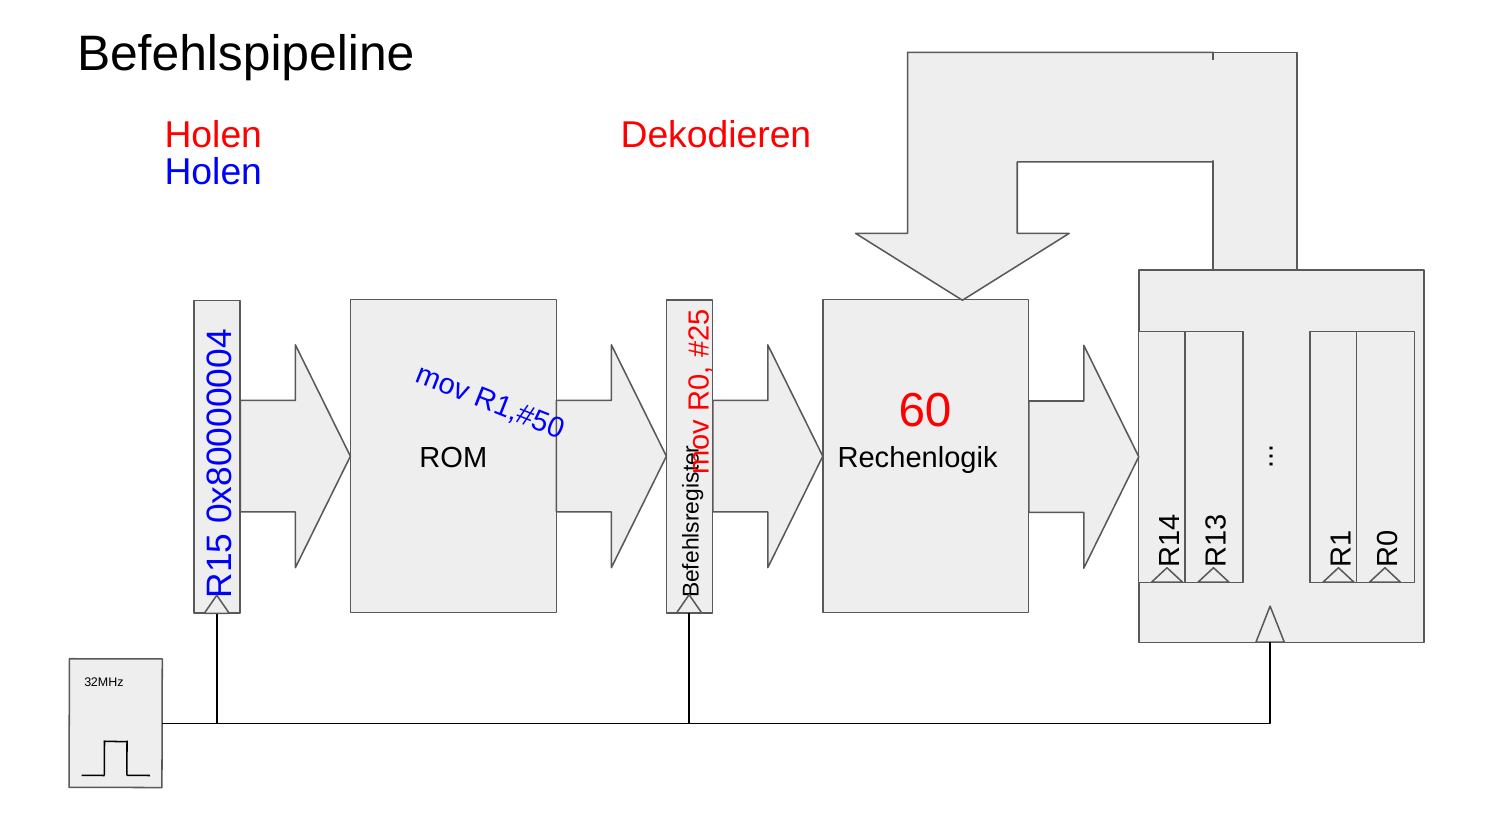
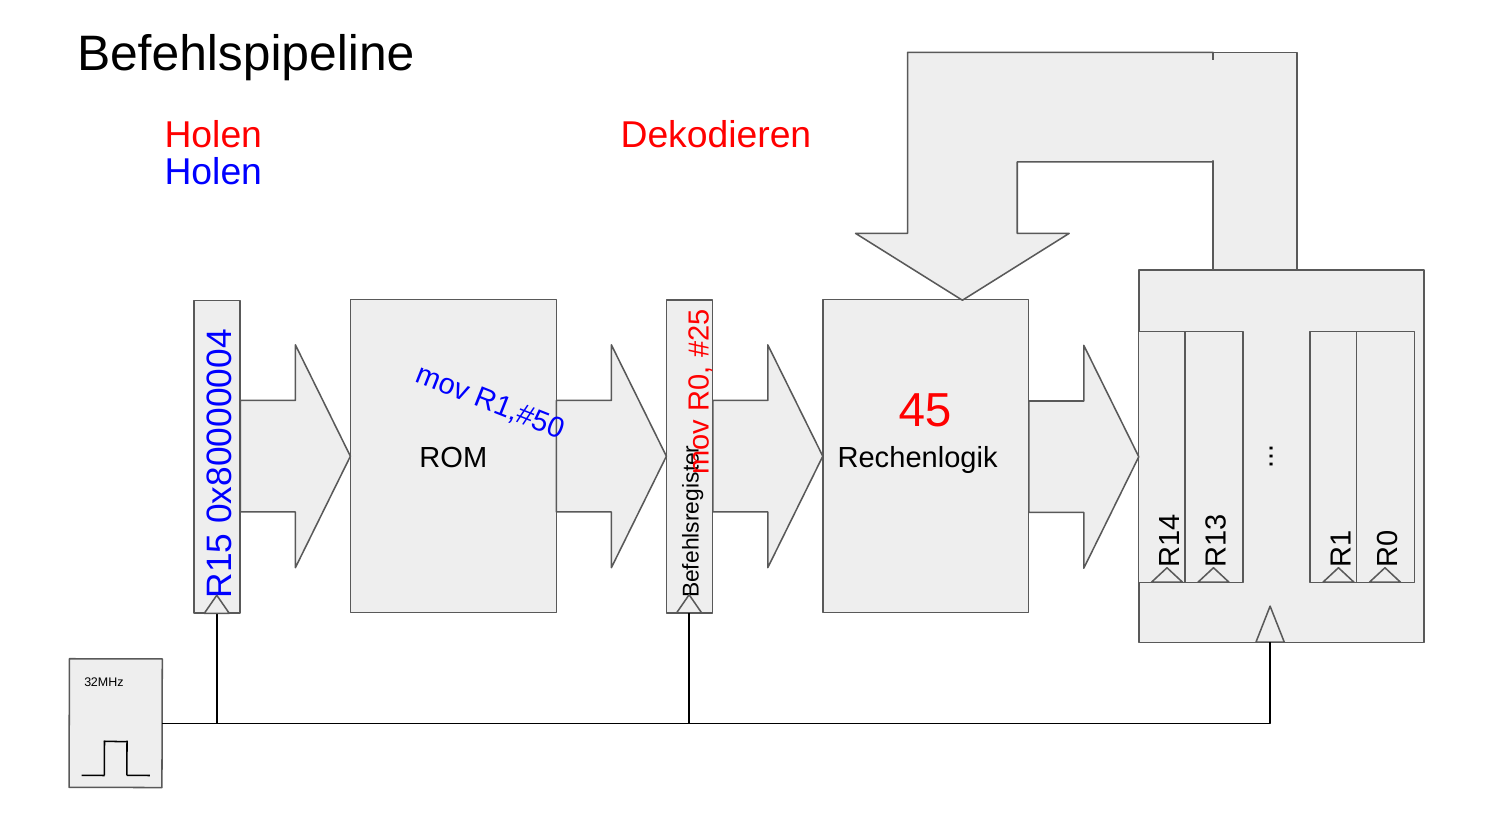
60: 60 -> 45
